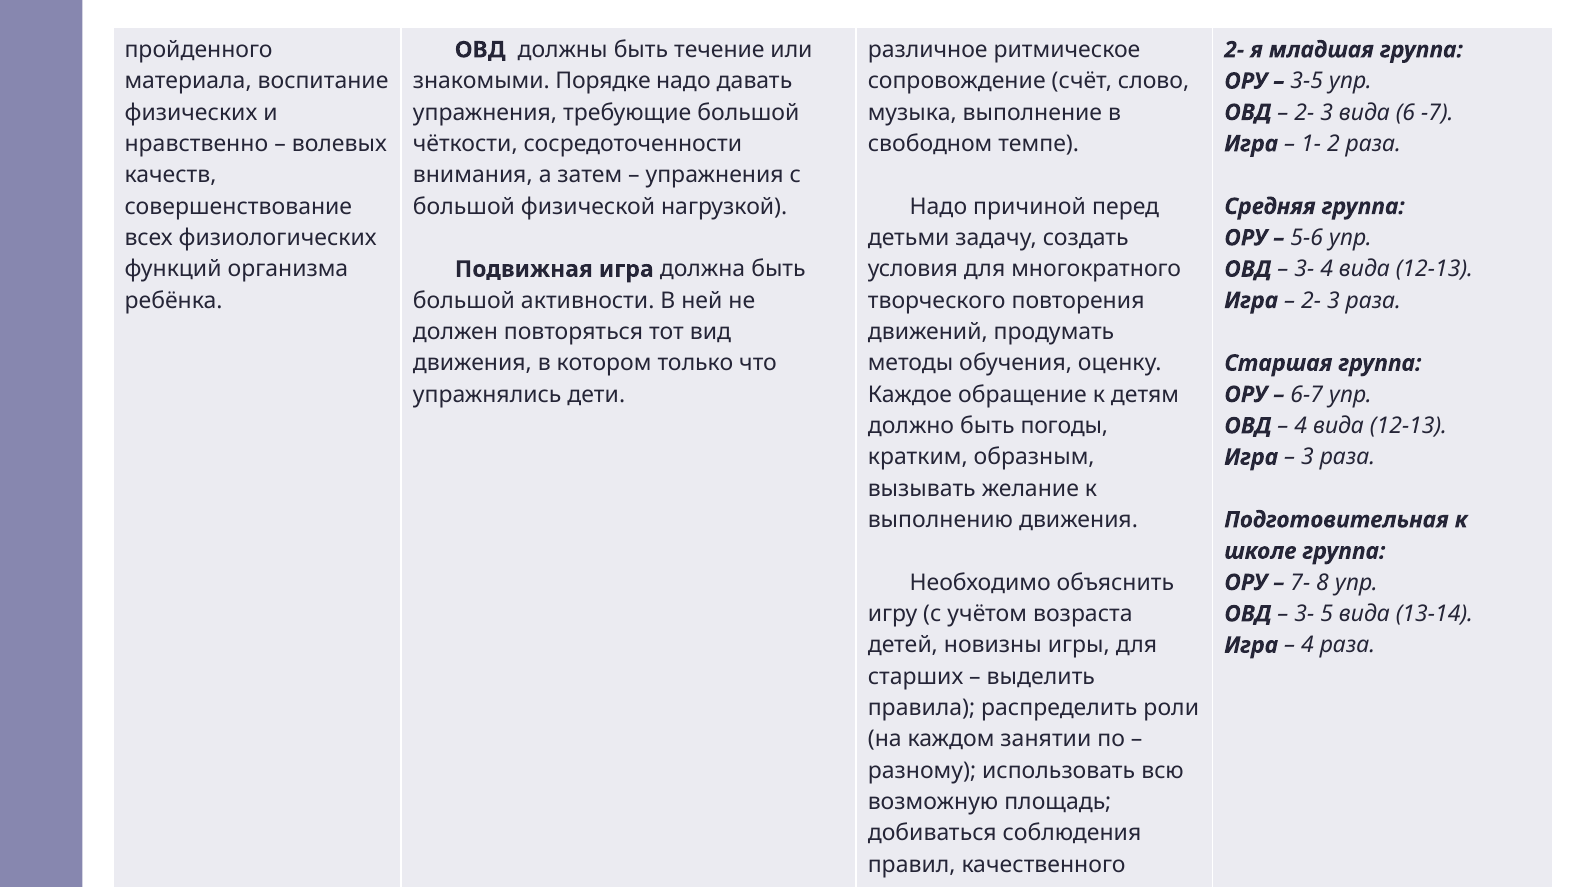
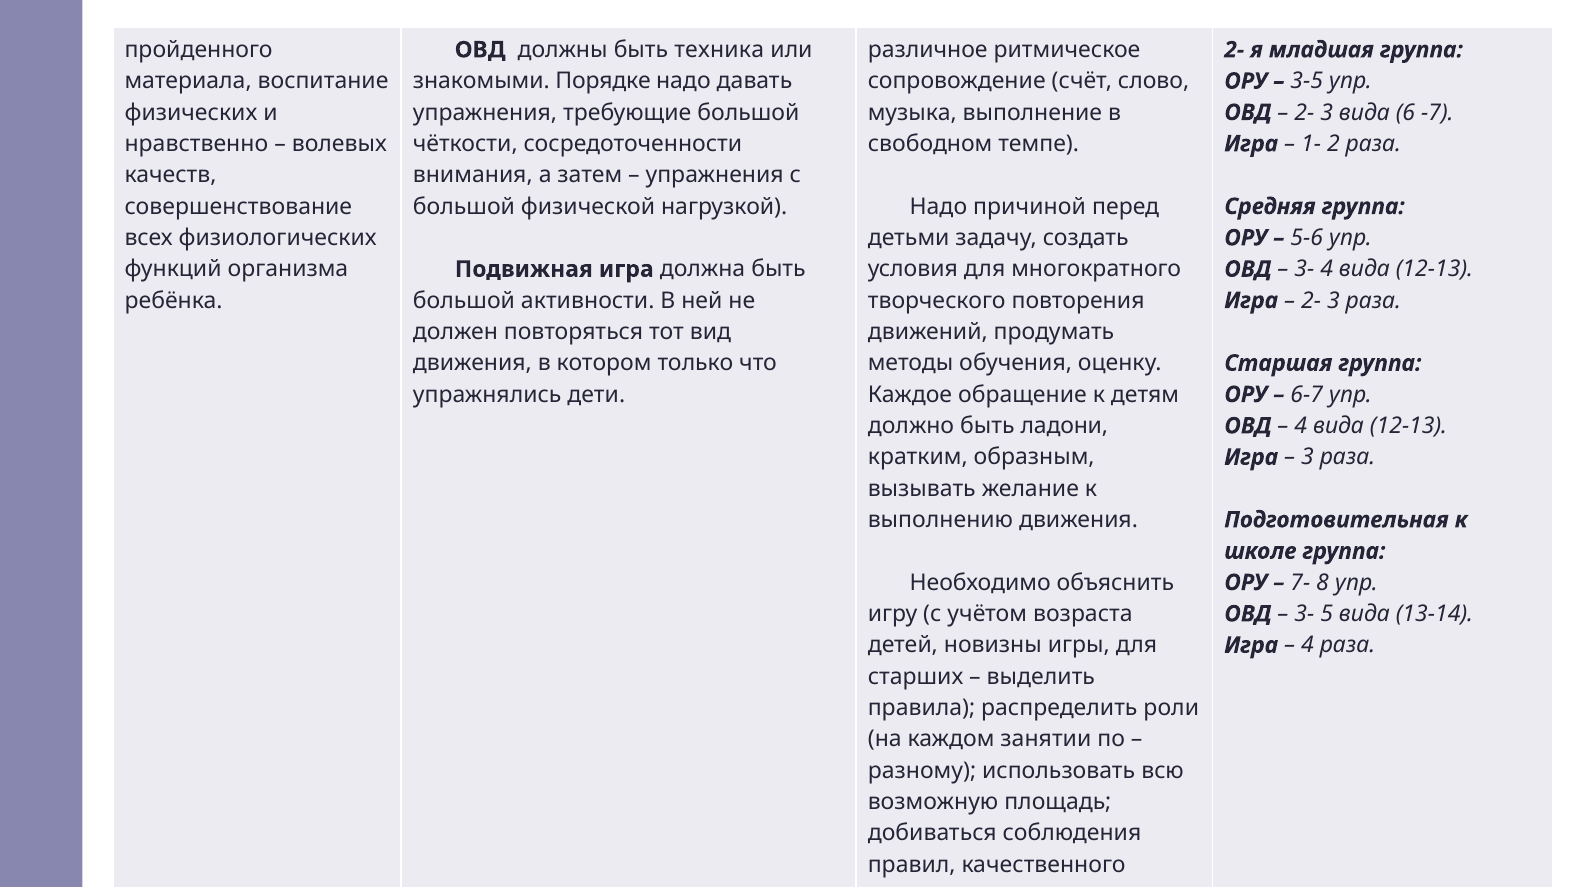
течение: течение -> техника
погоды: погоды -> ладони
